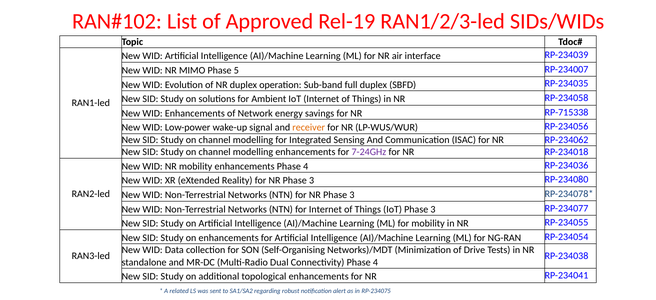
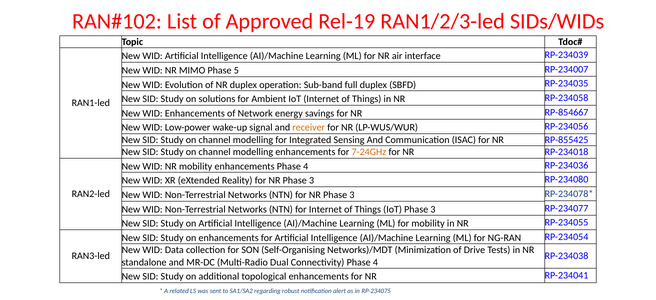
RP-715338: RP-715338 -> RP-854667
RP-234062: RP-234062 -> RP-855425
7-24GHz colour: purple -> orange
